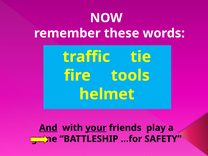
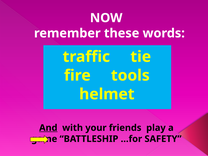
your underline: present -> none
